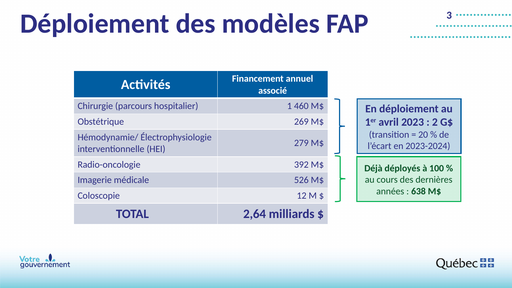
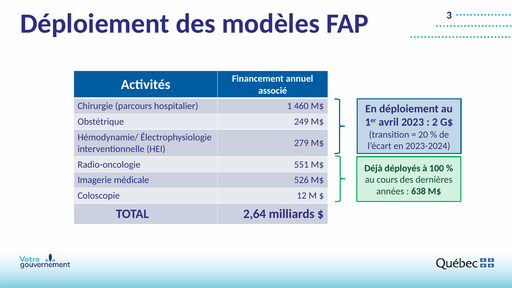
269: 269 -> 249
392: 392 -> 551
